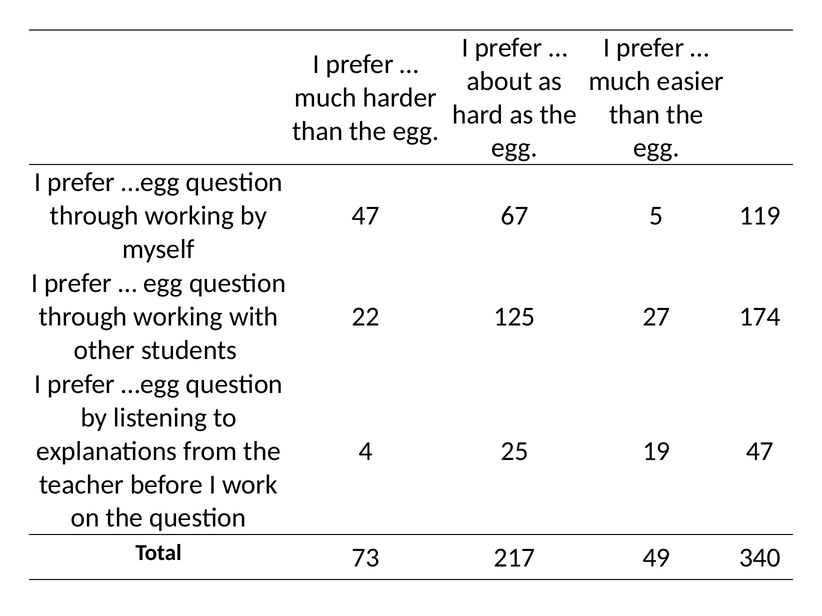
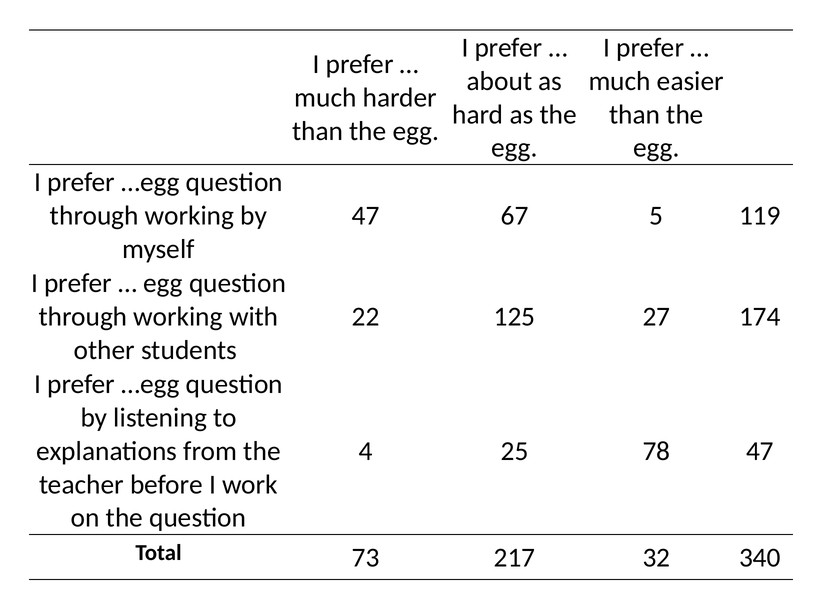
19: 19 -> 78
49: 49 -> 32
